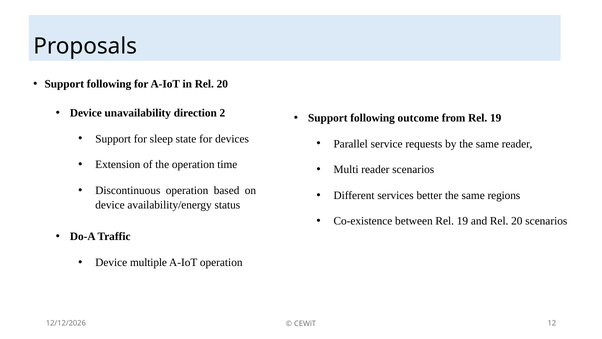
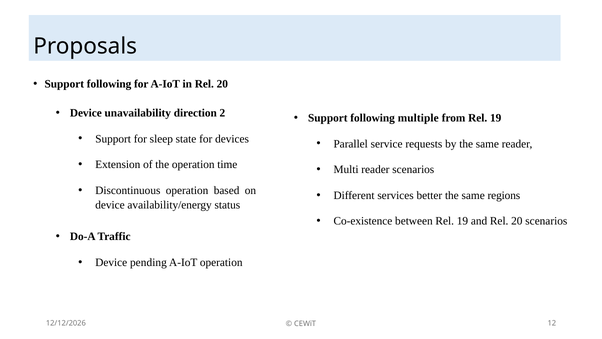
outcome: outcome -> multiple
multiple: multiple -> pending
